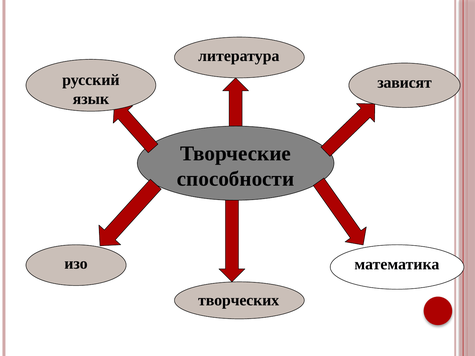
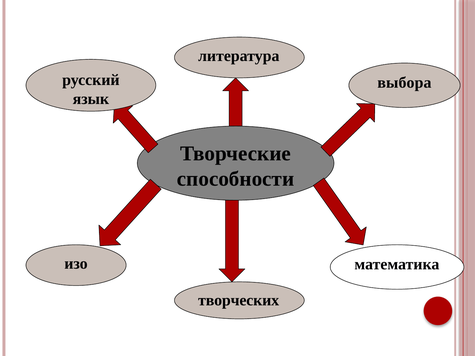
зависят: зависят -> выбора
